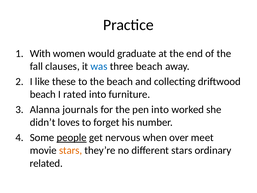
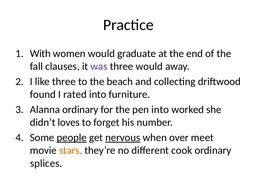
was colour: blue -> purple
three beach: beach -> would
like these: these -> three
beach at (43, 94): beach -> found
Alanna journals: journals -> ordinary
nervous underline: none -> present
different stars: stars -> cook
related: related -> splices
